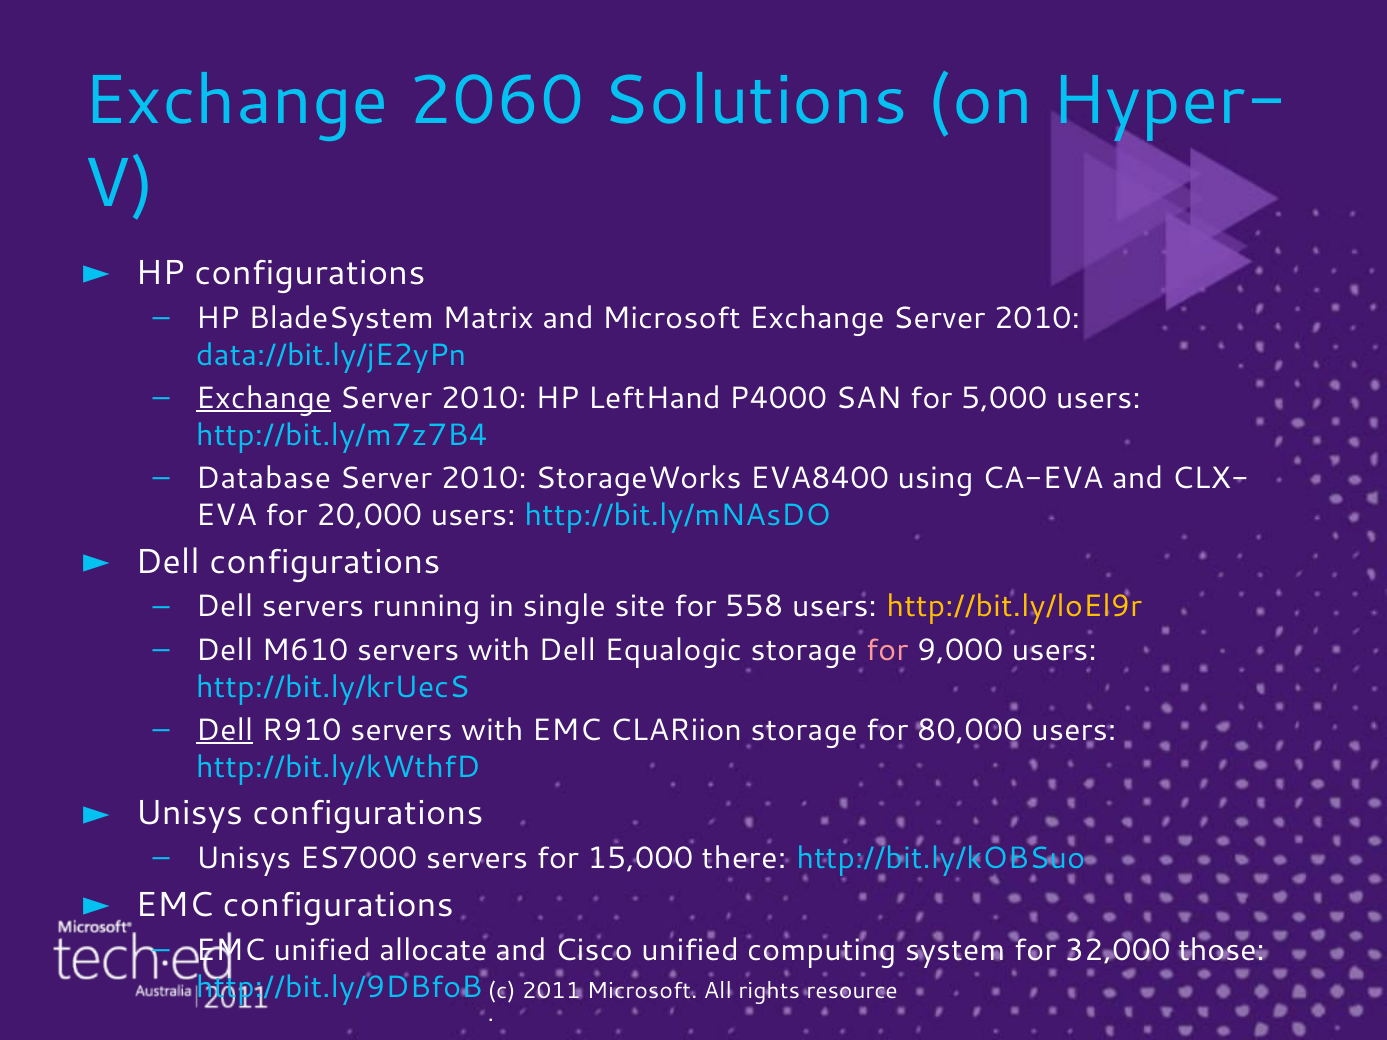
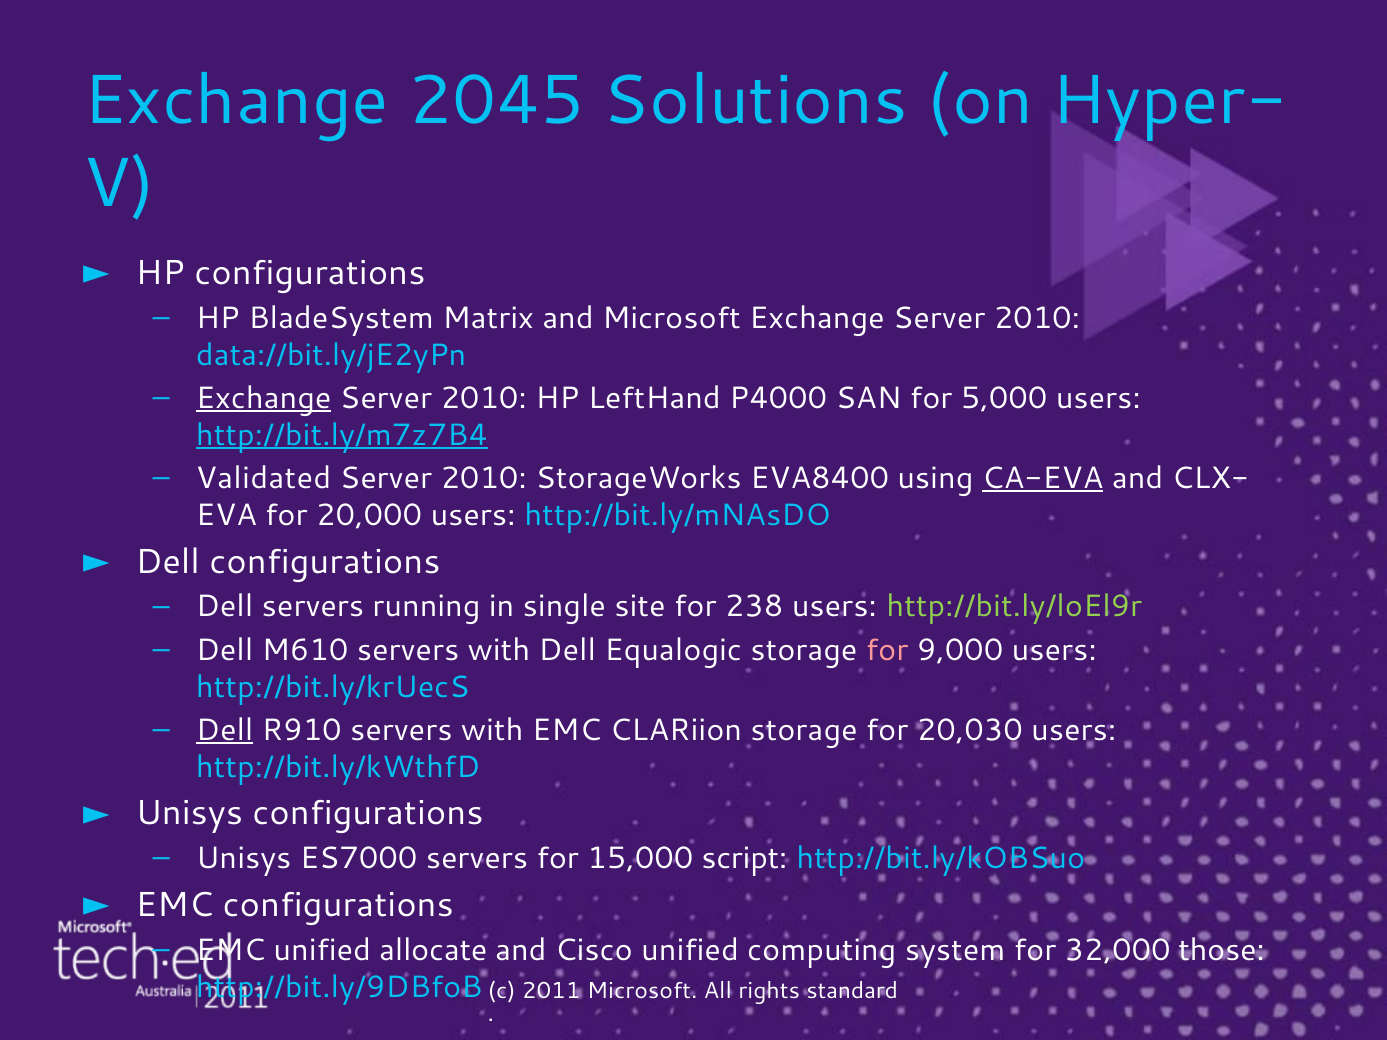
2060: 2060 -> 2045
http://bit.ly/m7z7B4 underline: none -> present
Database: Database -> Validated
CA-EVA underline: none -> present
558: 558 -> 238
http://bit.ly/loEl9r colour: yellow -> light green
80,000: 80,000 -> 20,030
there: there -> script
resource: resource -> standard
